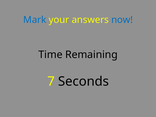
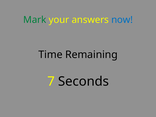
Mark colour: blue -> green
